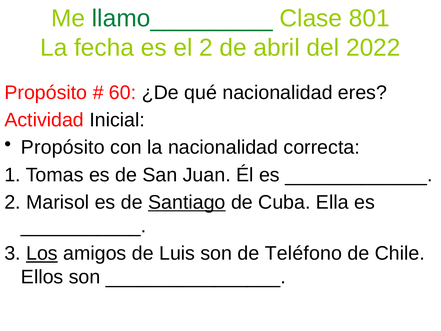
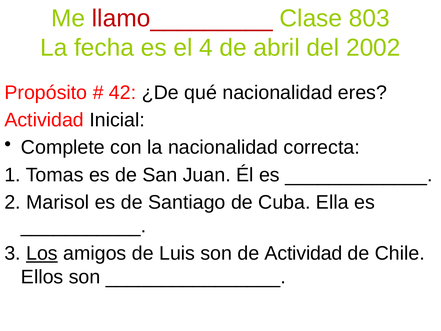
llamo_________ colour: green -> red
801: 801 -> 803
el 2: 2 -> 4
2022: 2022 -> 2002
60: 60 -> 42
Propósito at (63, 147): Propósito -> Complete
Santiago underline: present -> none
de Teléfono: Teléfono -> Actividad
